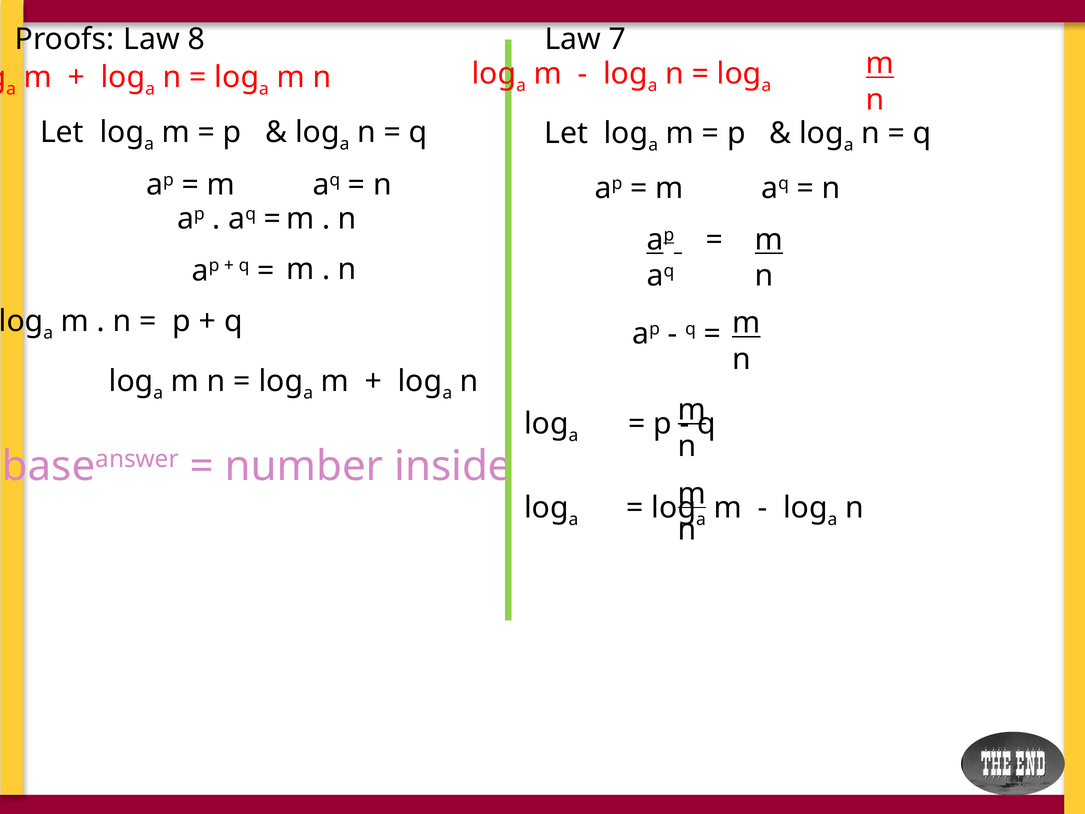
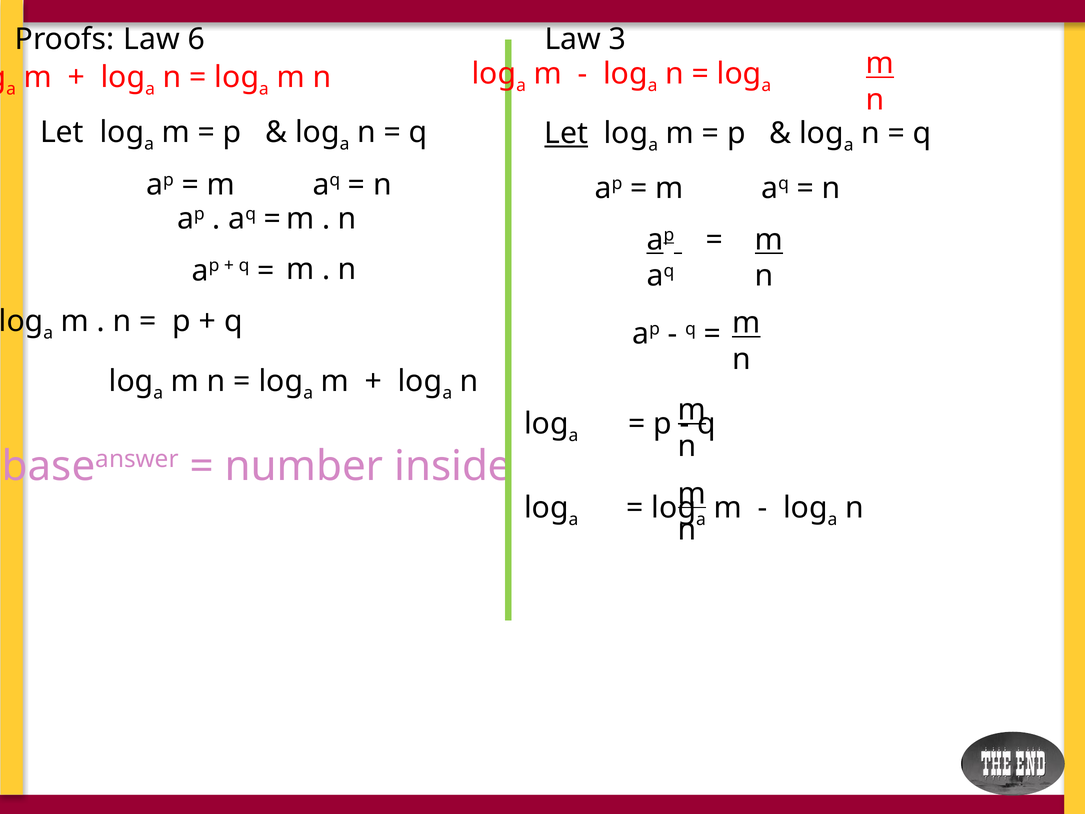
8: 8 -> 6
7: 7 -> 3
Let at (566, 133) underline: none -> present
